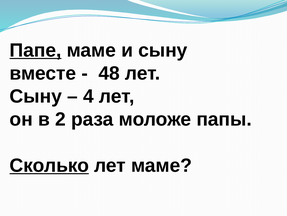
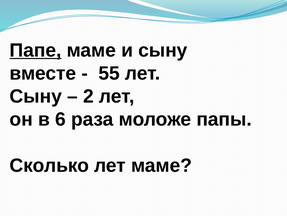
48: 48 -> 55
4: 4 -> 2
2: 2 -> 6
Сколько underline: present -> none
